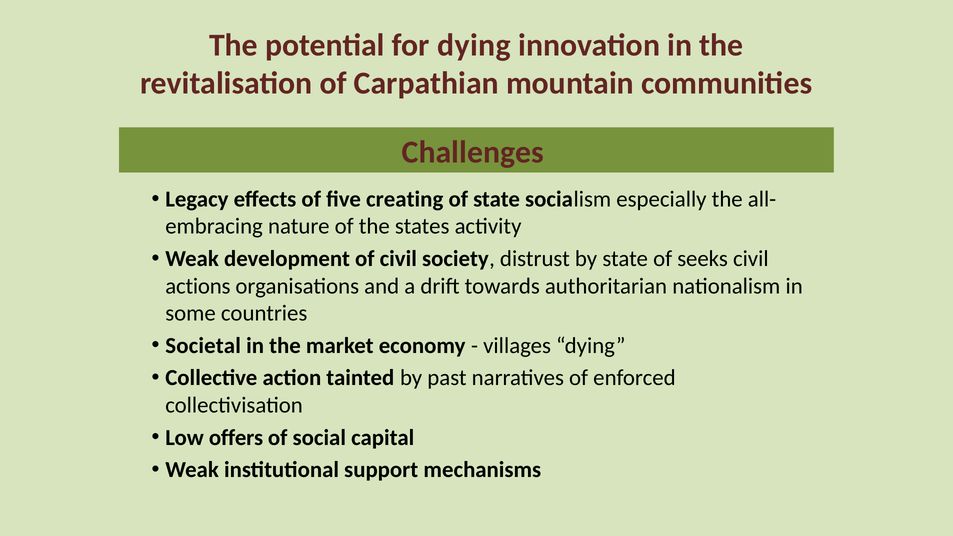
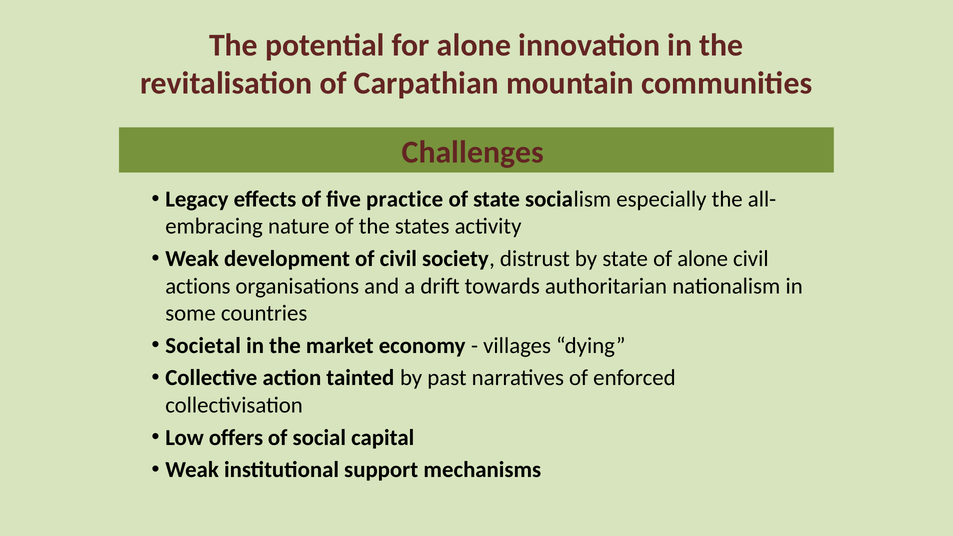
for dying: dying -> alone
creating: creating -> practice
of seeks: seeks -> alone
